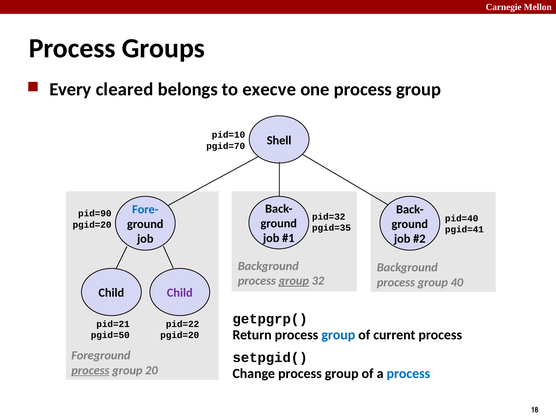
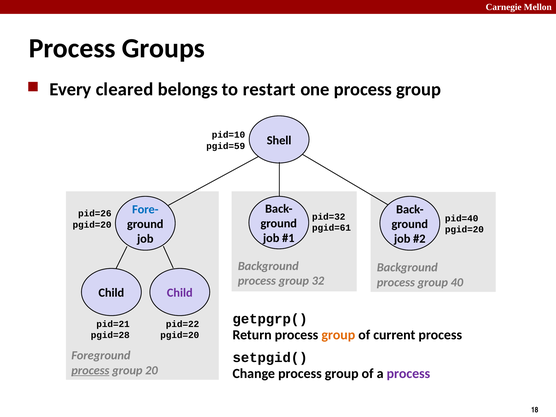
execve: execve -> restart
pgid=70: pgid=70 -> pgid=59
pid=90: pid=90 -> pid=26
pgid=35: pgid=35 -> pgid=61
pgid=41 at (464, 229): pgid=41 -> pgid=20
group at (294, 281) underline: present -> none
group at (338, 335) colour: blue -> orange
pgid=50: pgid=50 -> pgid=28
process at (408, 374) colour: blue -> purple
